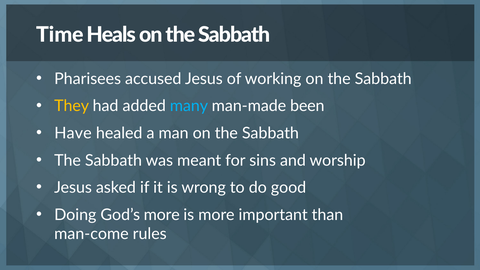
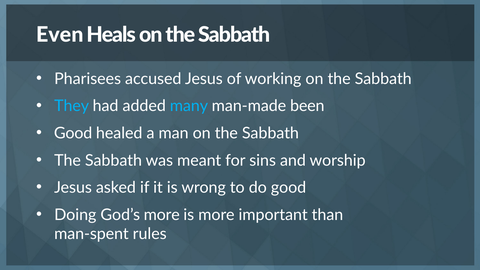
Time: Time -> Even
They colour: yellow -> light blue
Have at (73, 133): Have -> Good
man-come: man-come -> man-spent
